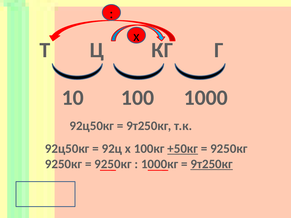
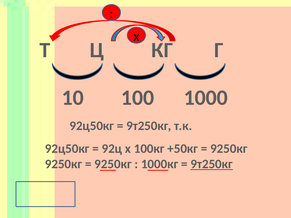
+50кг underline: present -> none
